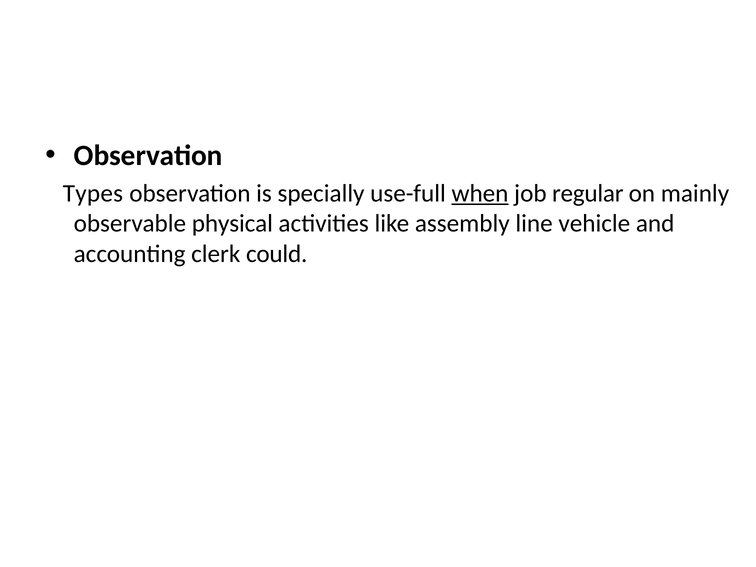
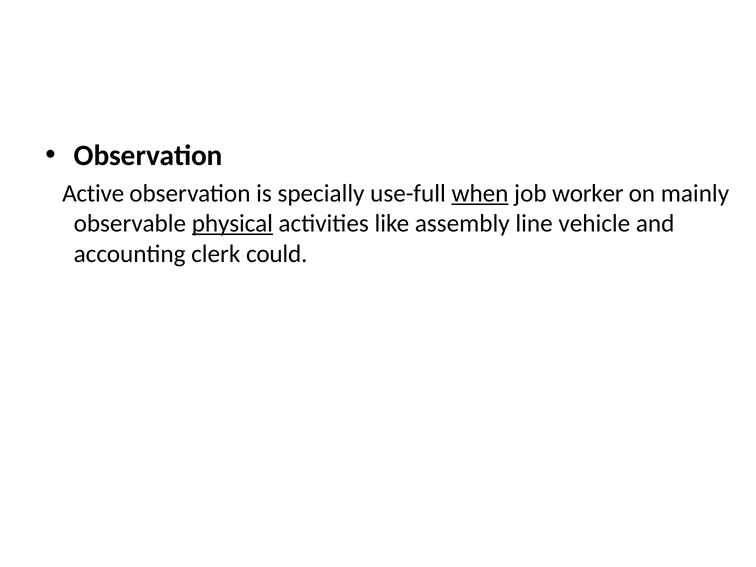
Types: Types -> Active
regular: regular -> worker
physical underline: none -> present
